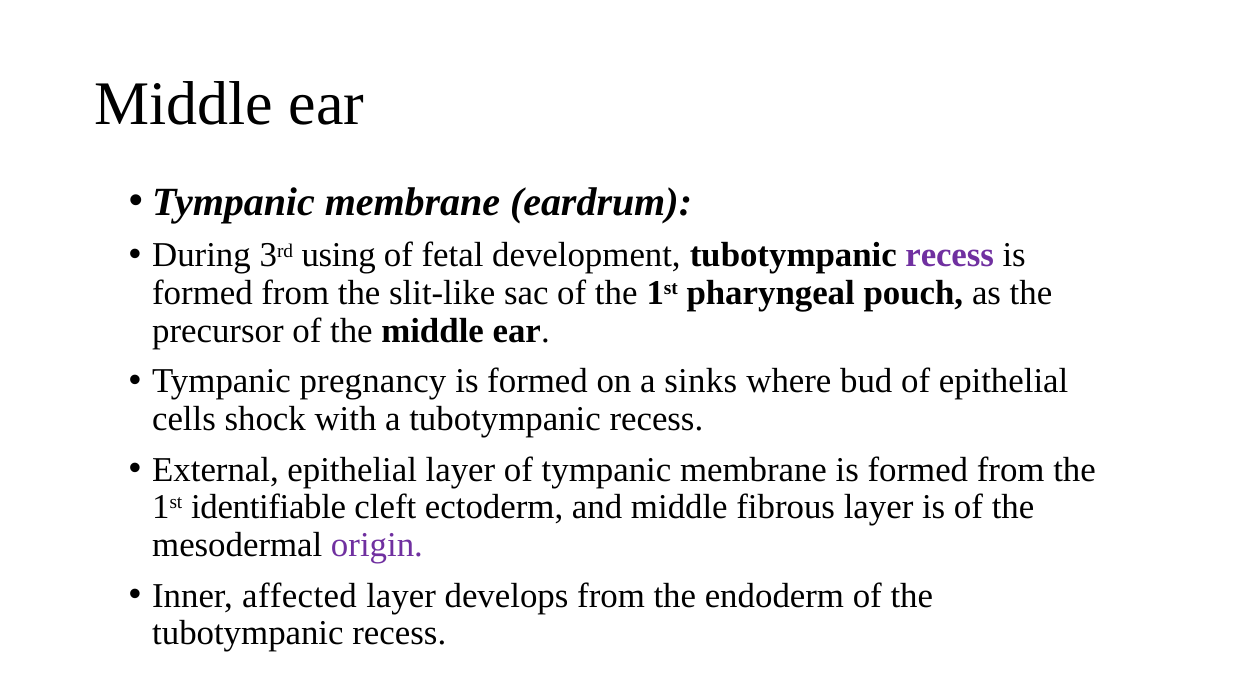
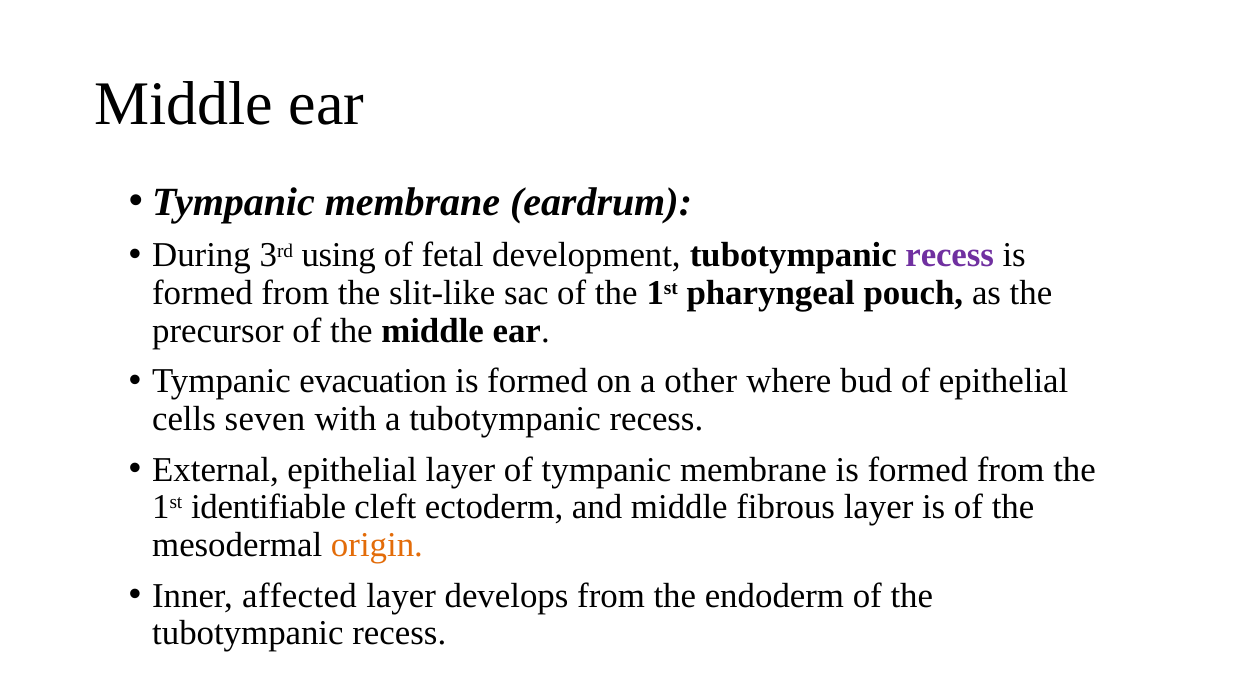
pregnancy: pregnancy -> evacuation
sinks: sinks -> other
shock: shock -> seven
origin colour: purple -> orange
